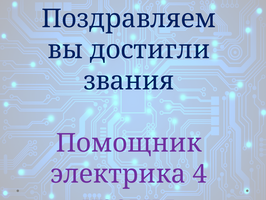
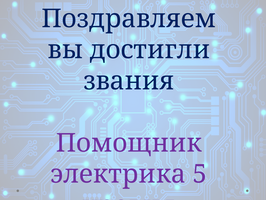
4: 4 -> 5
